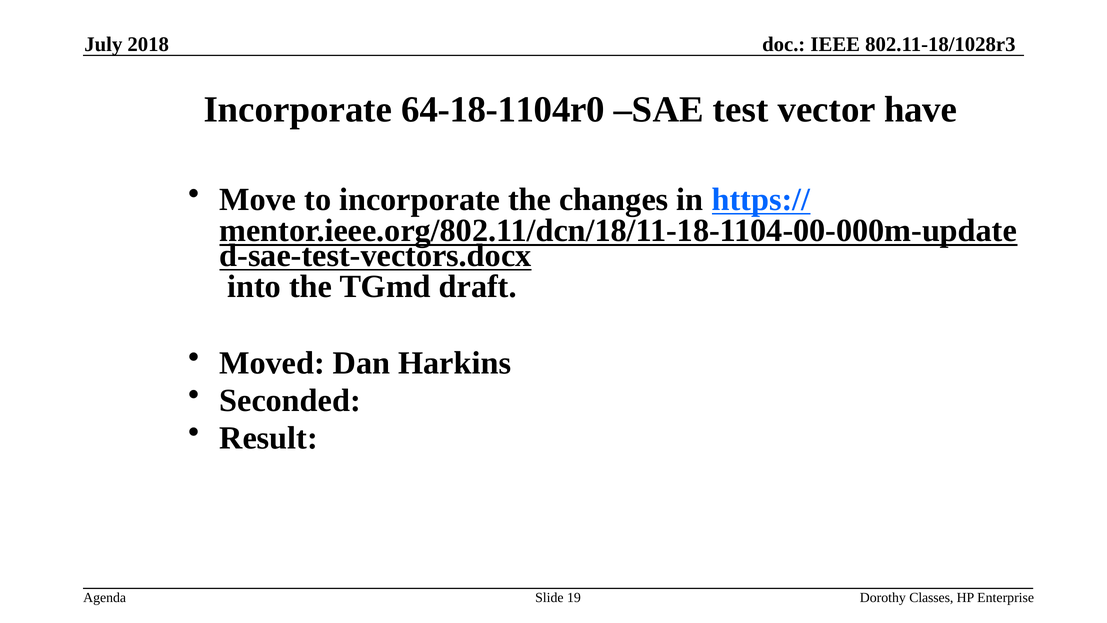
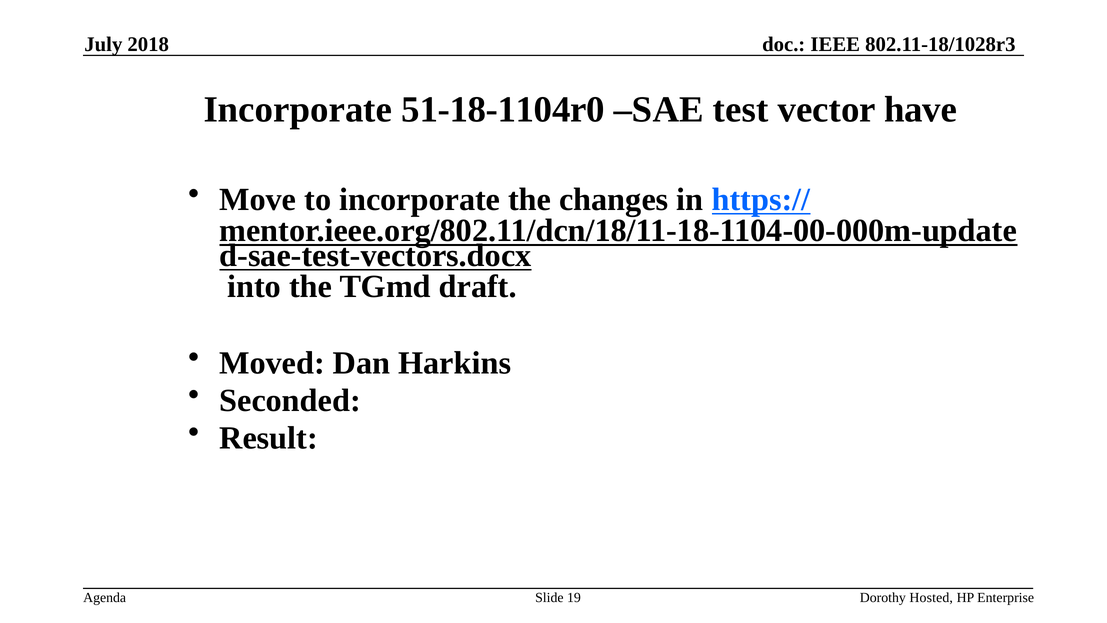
64-18-1104r0: 64-18-1104r0 -> 51-18-1104r0
Classes: Classes -> Hosted
